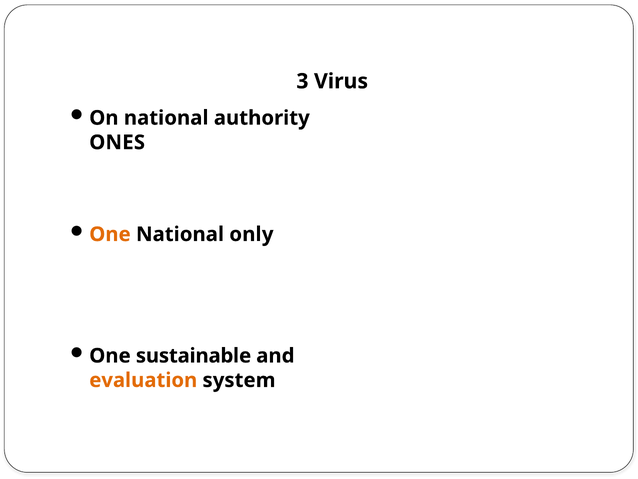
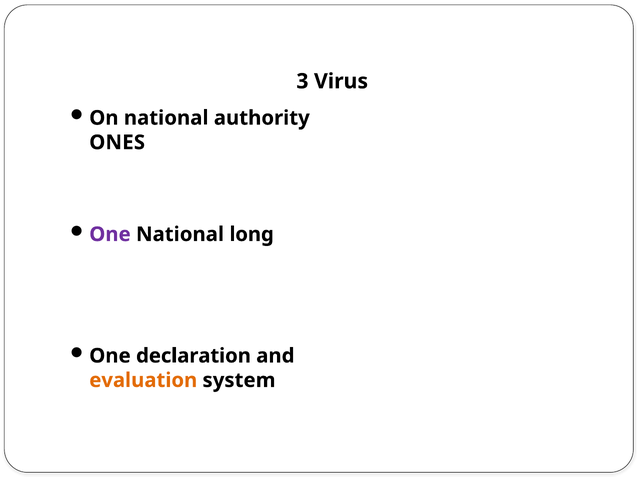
One at (110, 234) colour: orange -> purple
only: only -> long
sustainable: sustainable -> declaration
